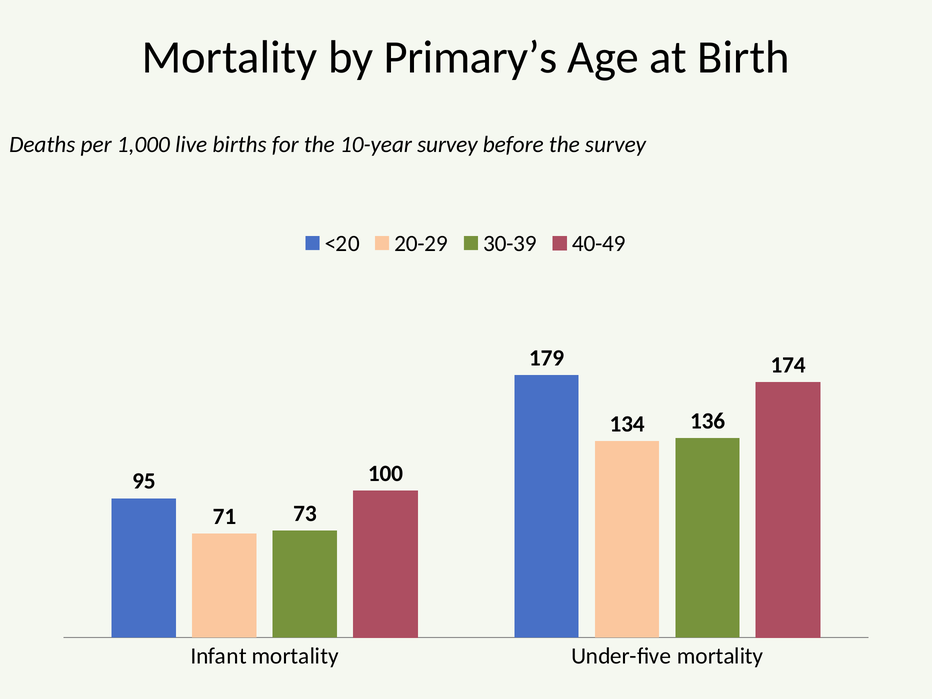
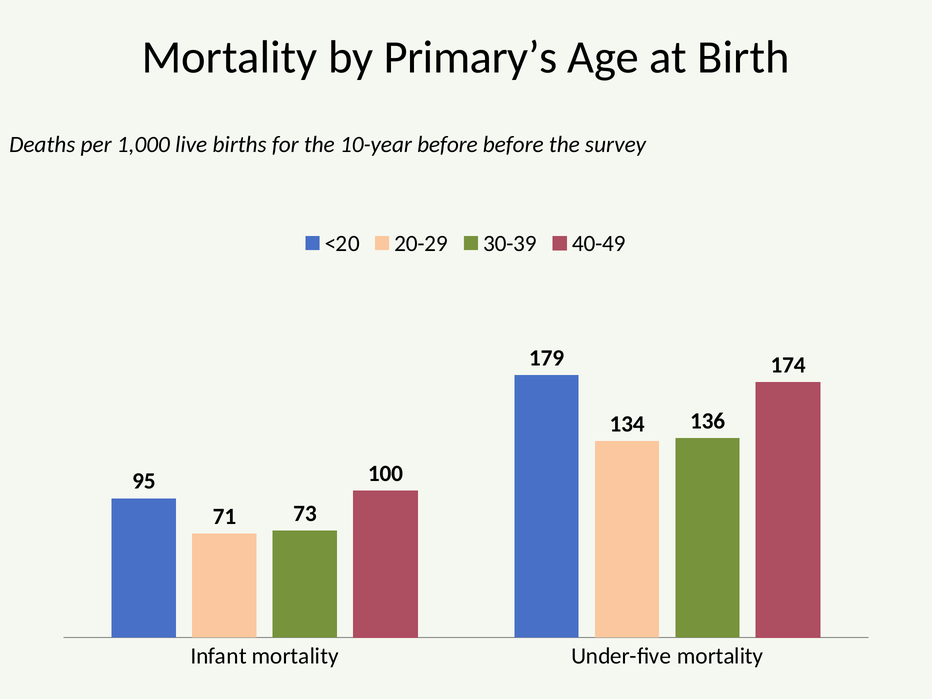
10-year survey: survey -> before
